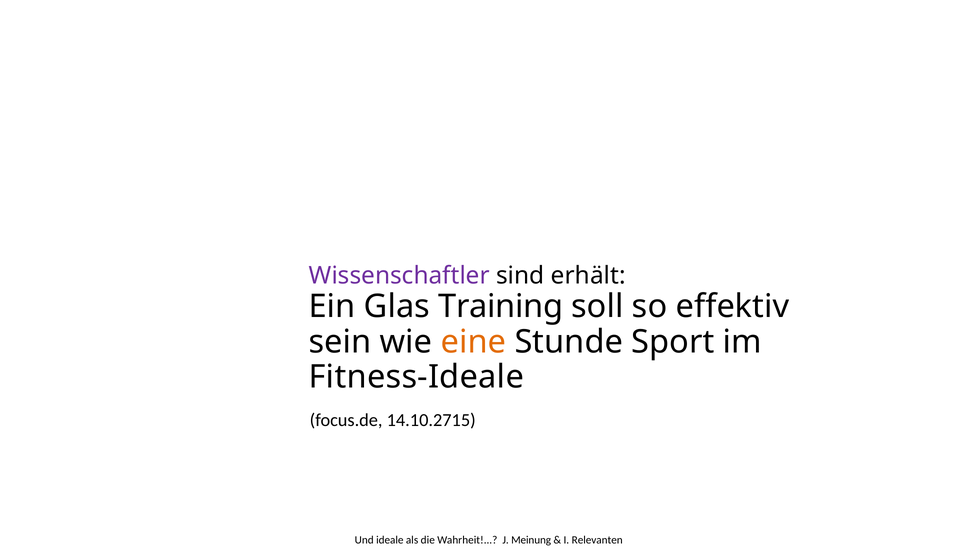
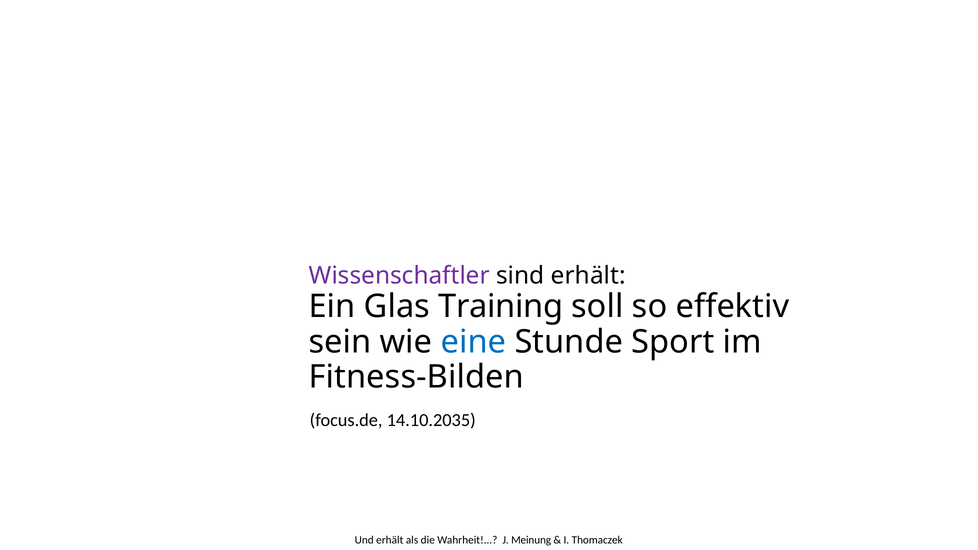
eine colour: orange -> blue
Fitness-Ideale: Fitness-Ideale -> Fitness-Bilden
14.10.2715: 14.10.2715 -> 14.10.2035
Und ideale: ideale -> erhält
Relevanten: Relevanten -> Thomaczek
